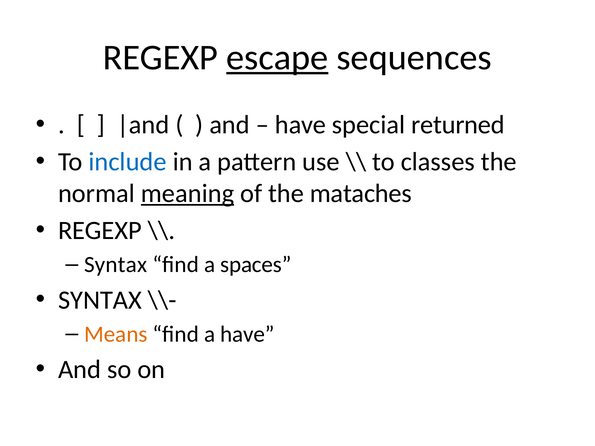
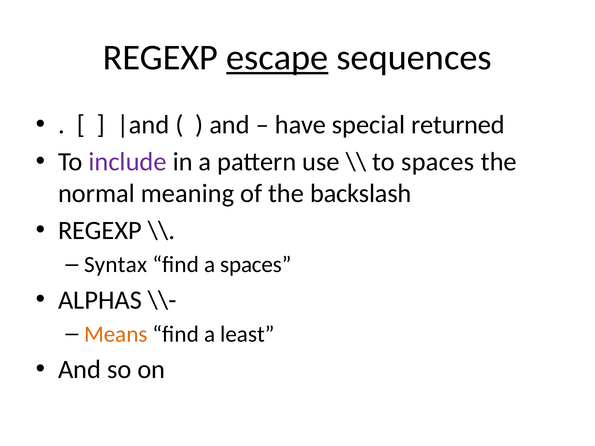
include colour: blue -> purple
to classes: classes -> spaces
meaning underline: present -> none
mataches: mataches -> backslash
SYNTAX at (100, 300): SYNTAX -> ALPHAS
a have: have -> least
